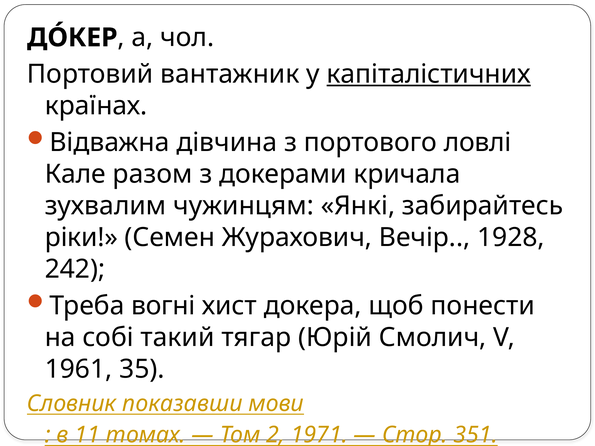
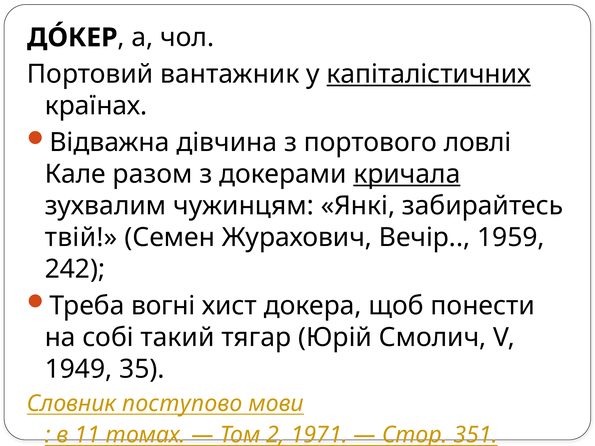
кричала underline: none -> present
ріки: ріки -> твій
1928: 1928 -> 1959
1961: 1961 -> 1949
показавши: показавши -> поступово
